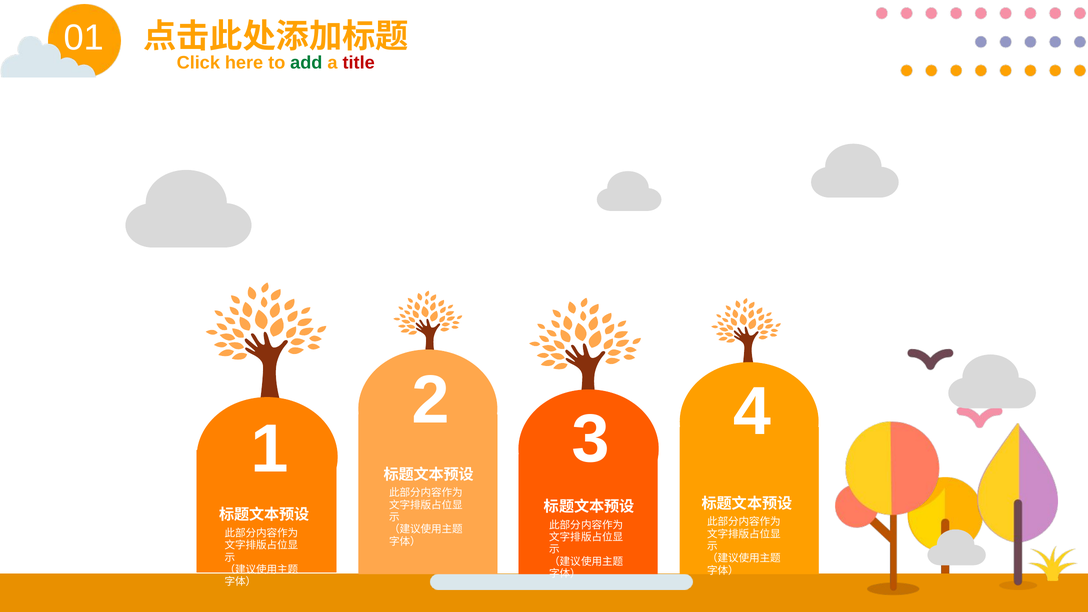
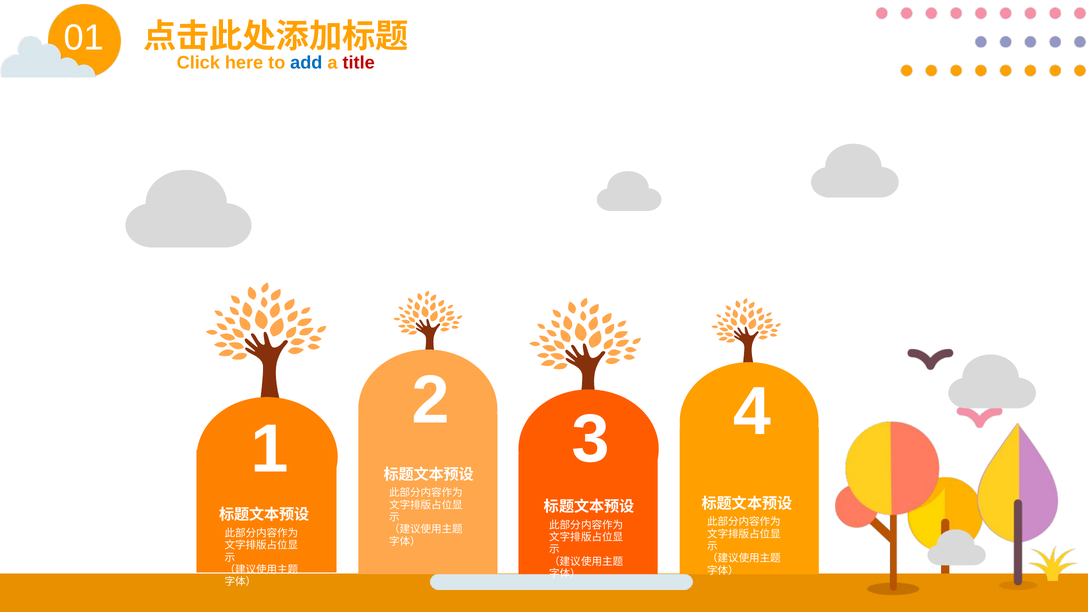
add colour: green -> blue
